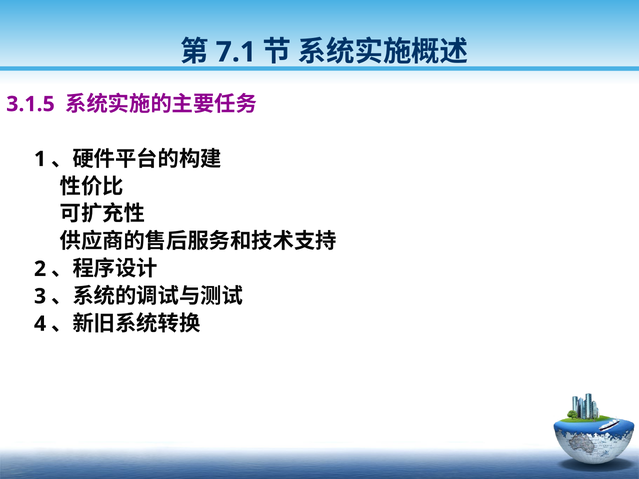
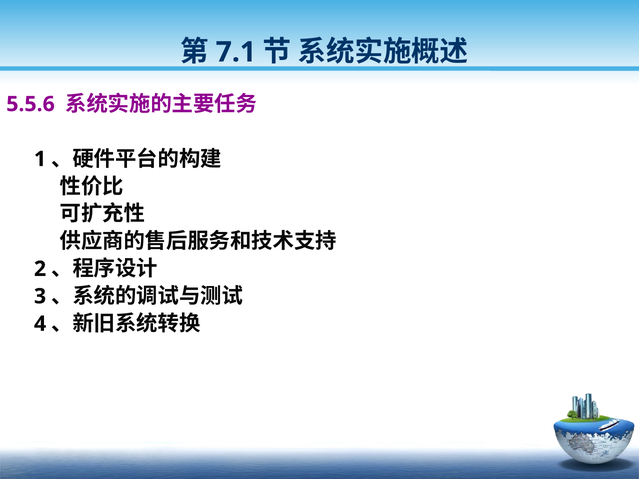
3.1.5: 3.1.5 -> 5.5.6
